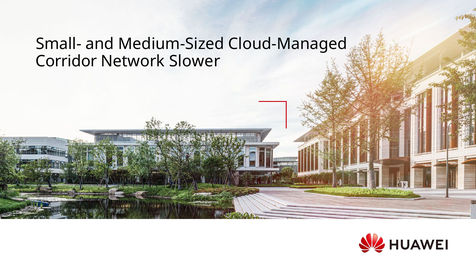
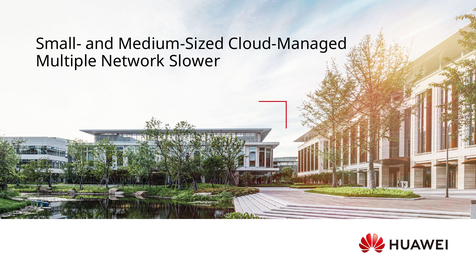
Corridor: Corridor -> Multiple
